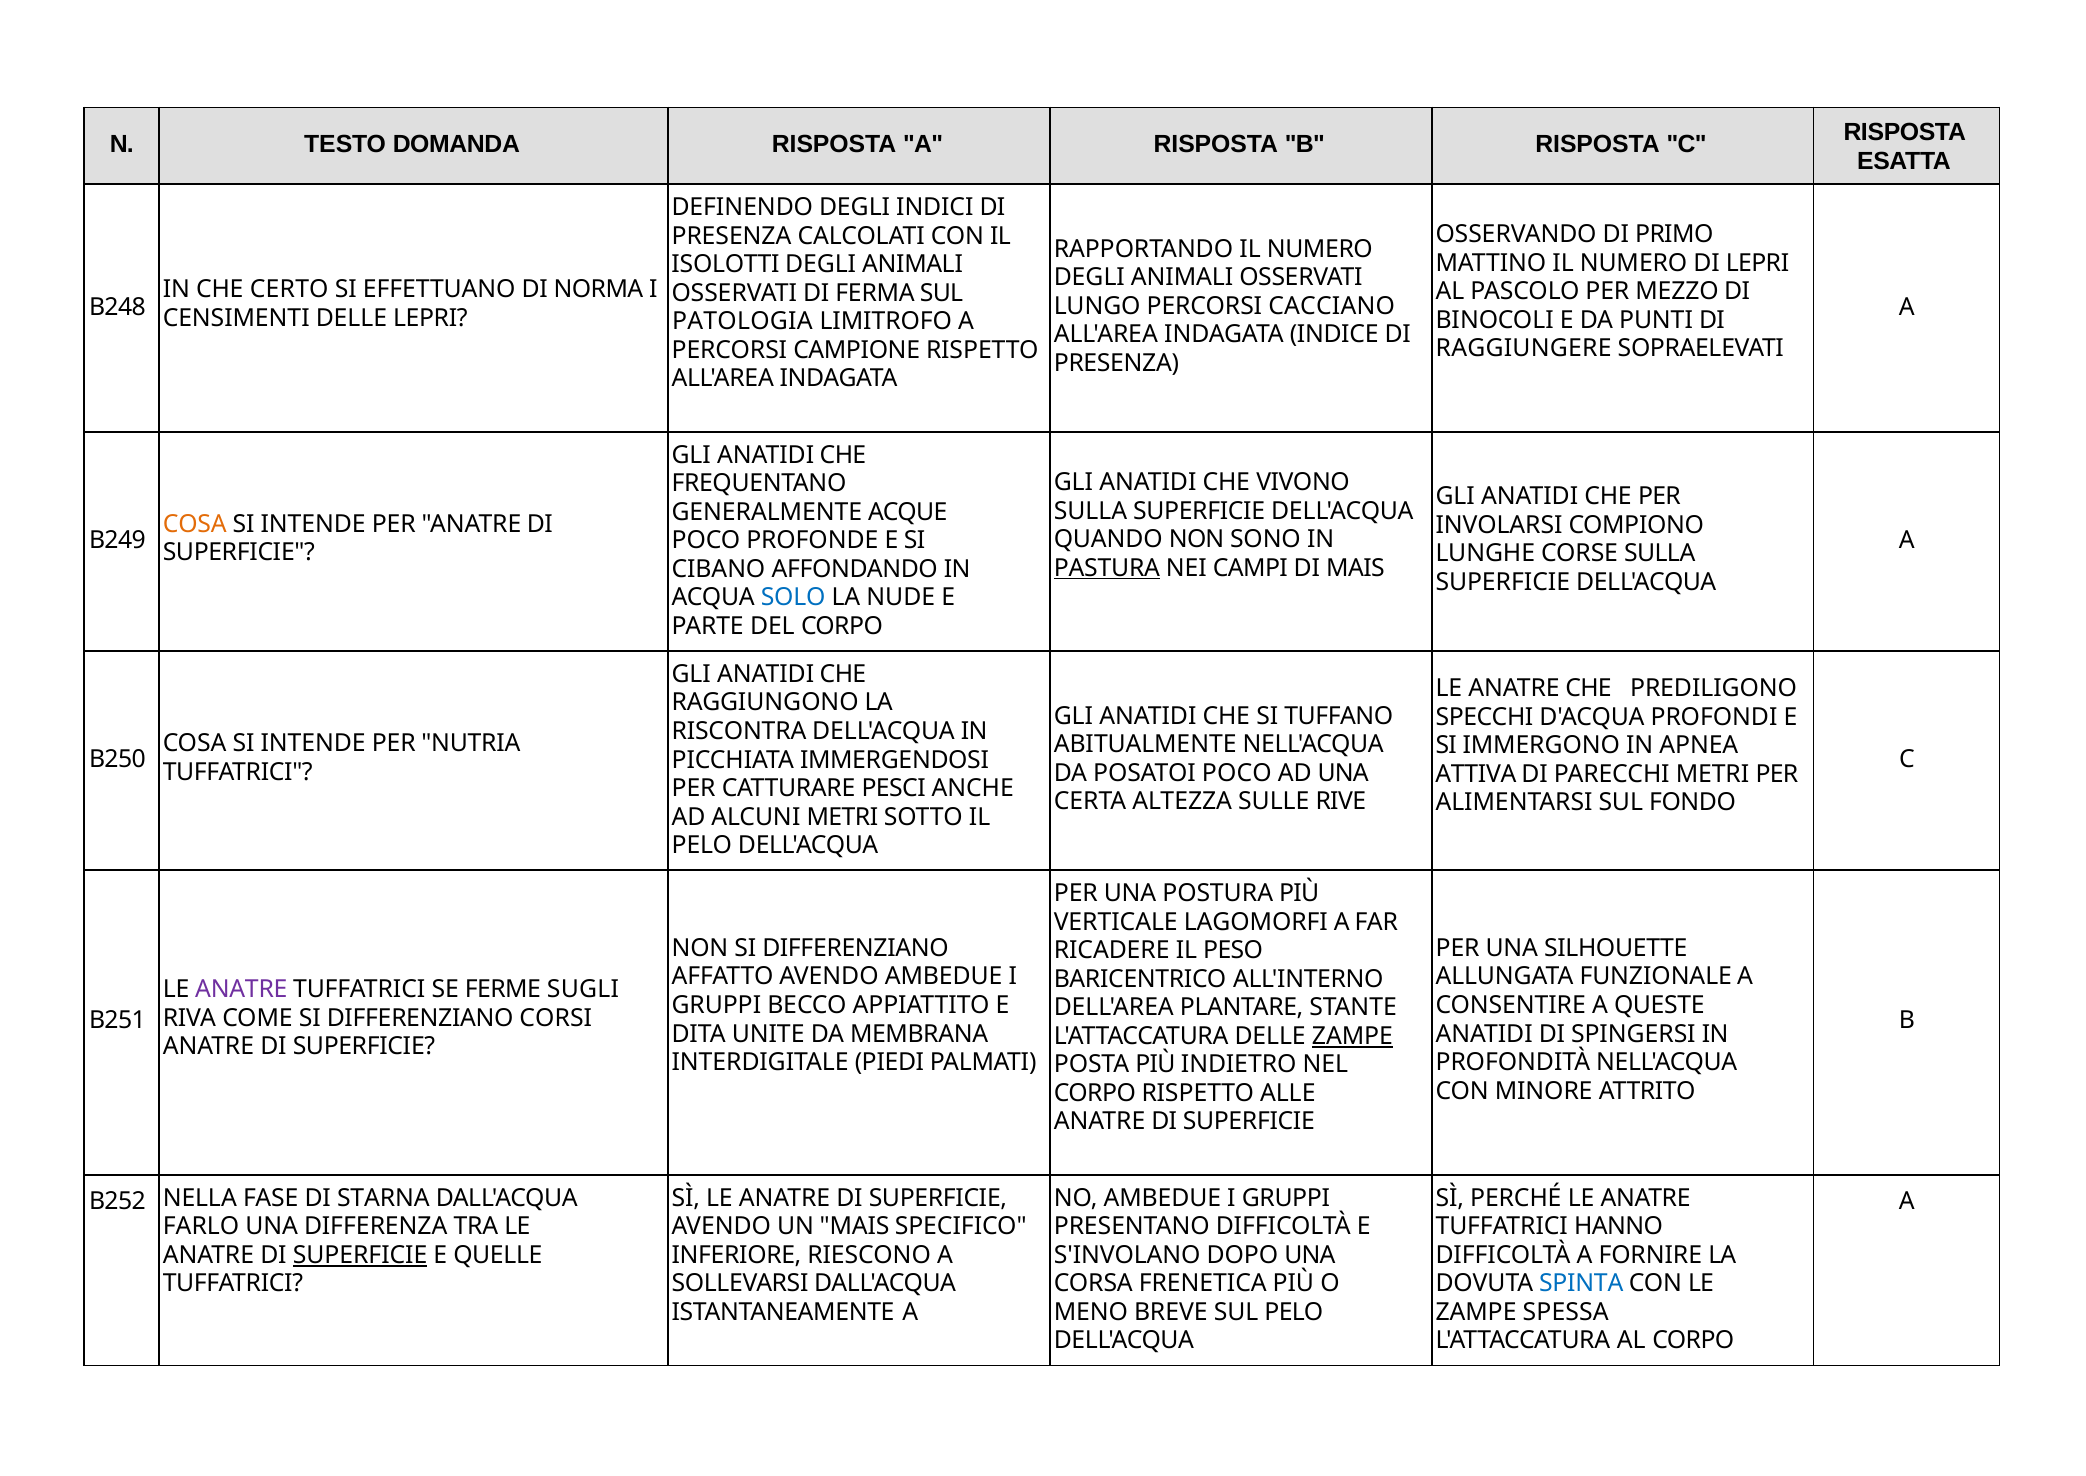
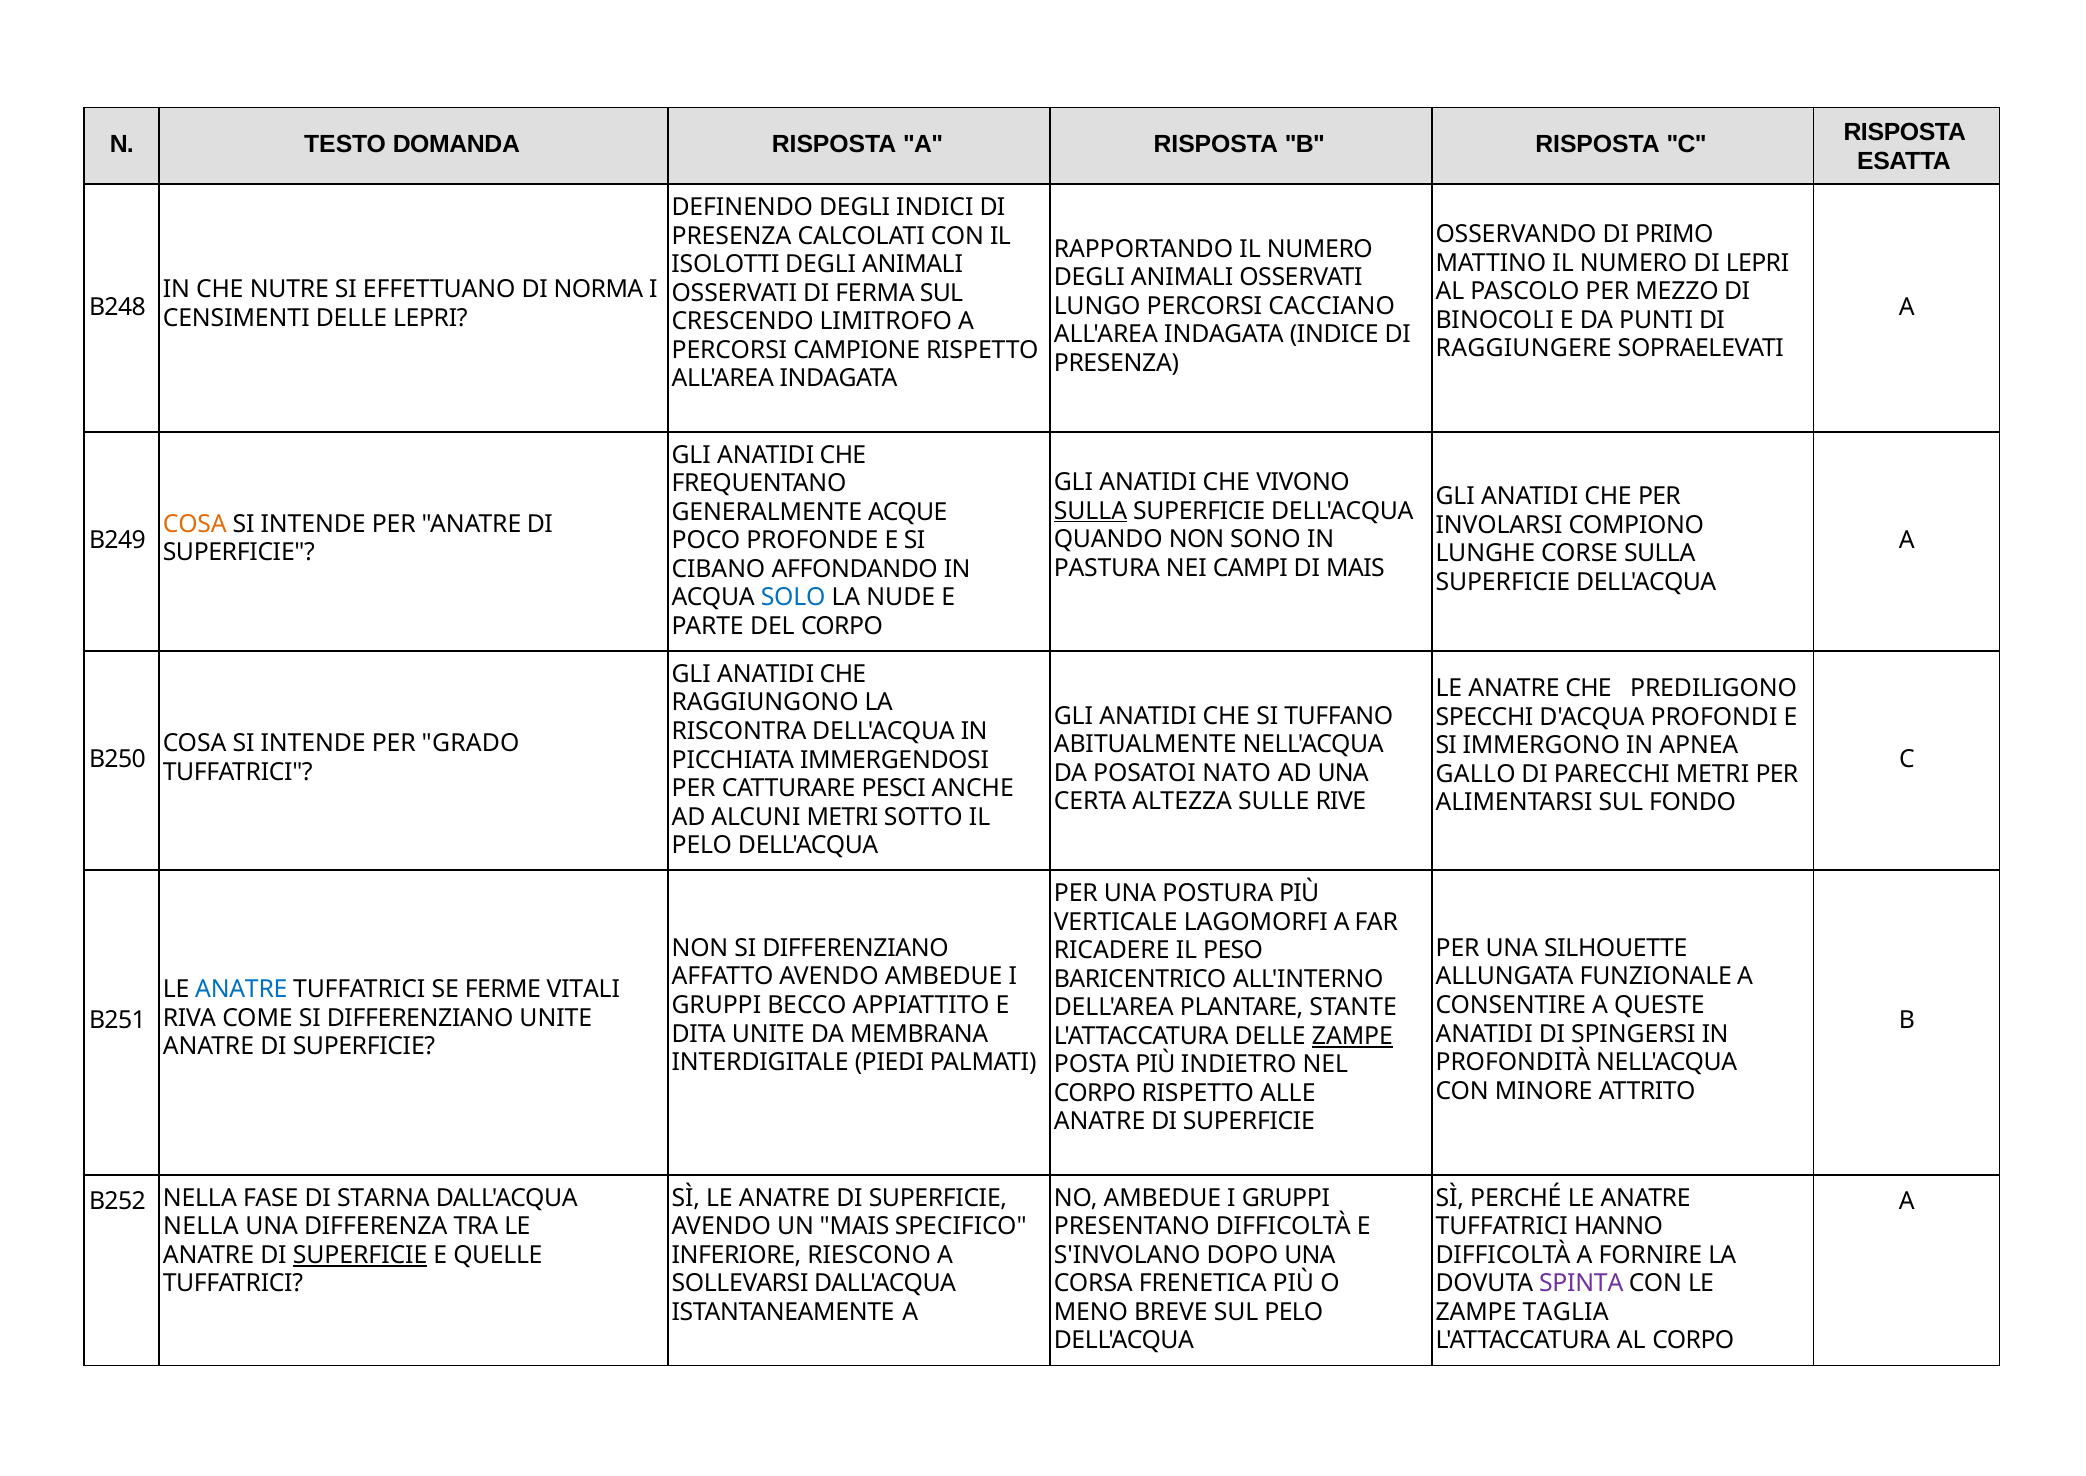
CERTO: CERTO -> NUTRE
PATOLOGIA: PATOLOGIA -> CRESCENDO
SULLA at (1091, 511) underline: none -> present
PASTURA underline: present -> none
NUTRIA: NUTRIA -> GRADO
POSATOI POCO: POCO -> NATO
ATTIVA: ATTIVA -> GALLO
ANATRE at (241, 989) colour: purple -> blue
SUGLI: SUGLI -> VITALI
DIFFERENZIANO CORSI: CORSI -> UNITE
FARLO at (201, 1226): FARLO -> NELLA
SPINTA colour: blue -> purple
SPESSA: SPESSA -> TAGLIA
